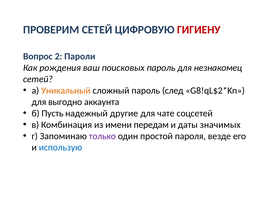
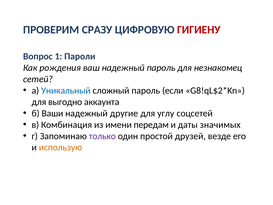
ПРОВЕРИМ СЕТЕЙ: СЕТЕЙ -> СРАЗУ
2: 2 -> 1
ваш поисковых: поисковых -> надежный
Уникальный colour: orange -> blue
след: след -> если
Пусть: Пусть -> Ваши
чате: чате -> углу
пароля: пароля -> друзей
использую colour: blue -> orange
